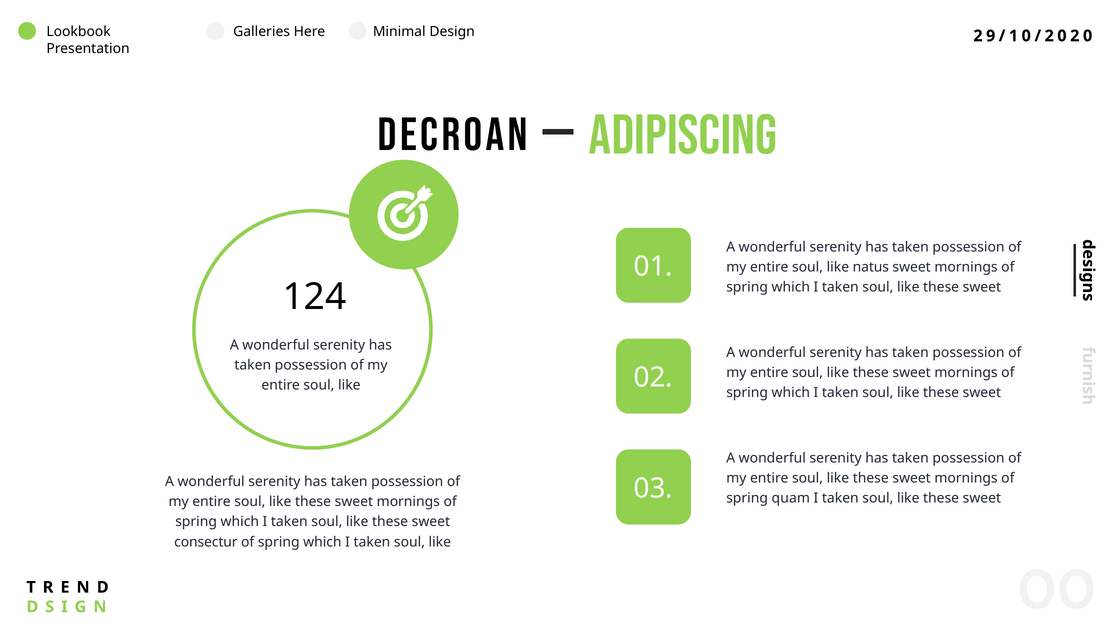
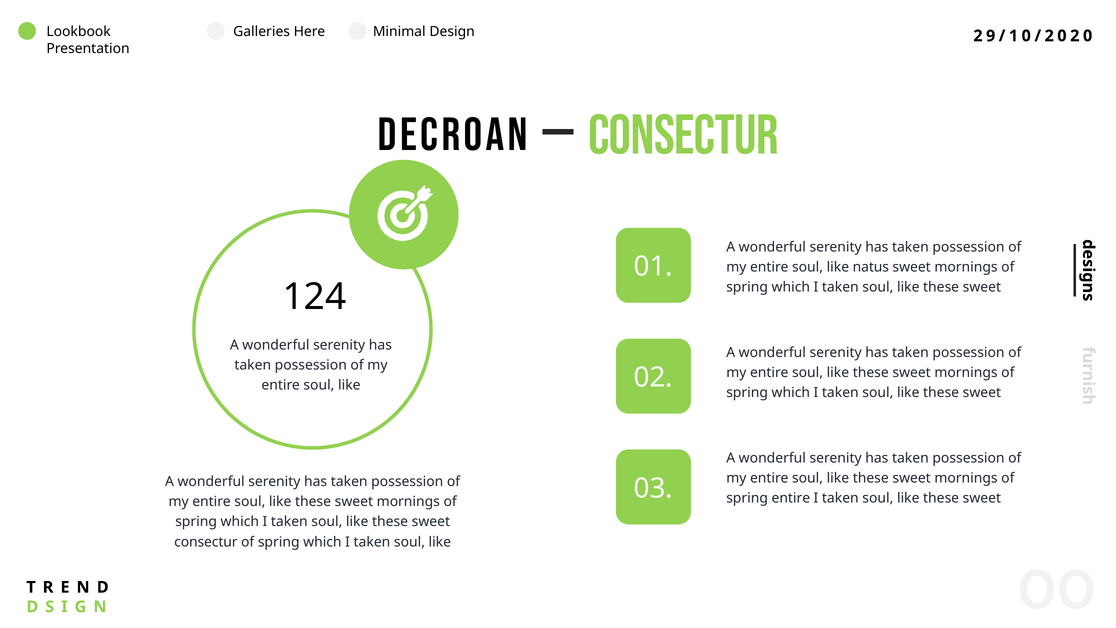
DECROAN ADIPISCING: ADIPISCING -> CONSECTUR
spring quam: quam -> entire
